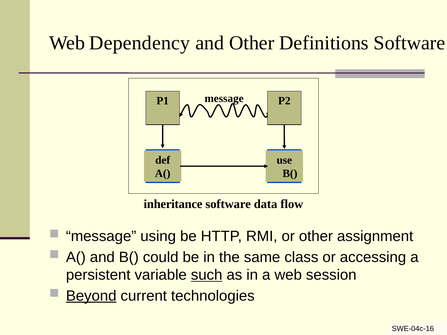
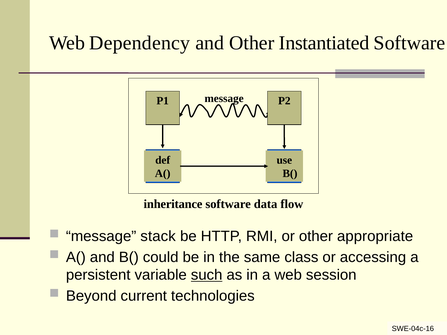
Definitions: Definitions -> Instantiated
using: using -> stack
assignment: assignment -> appropriate
Beyond underline: present -> none
